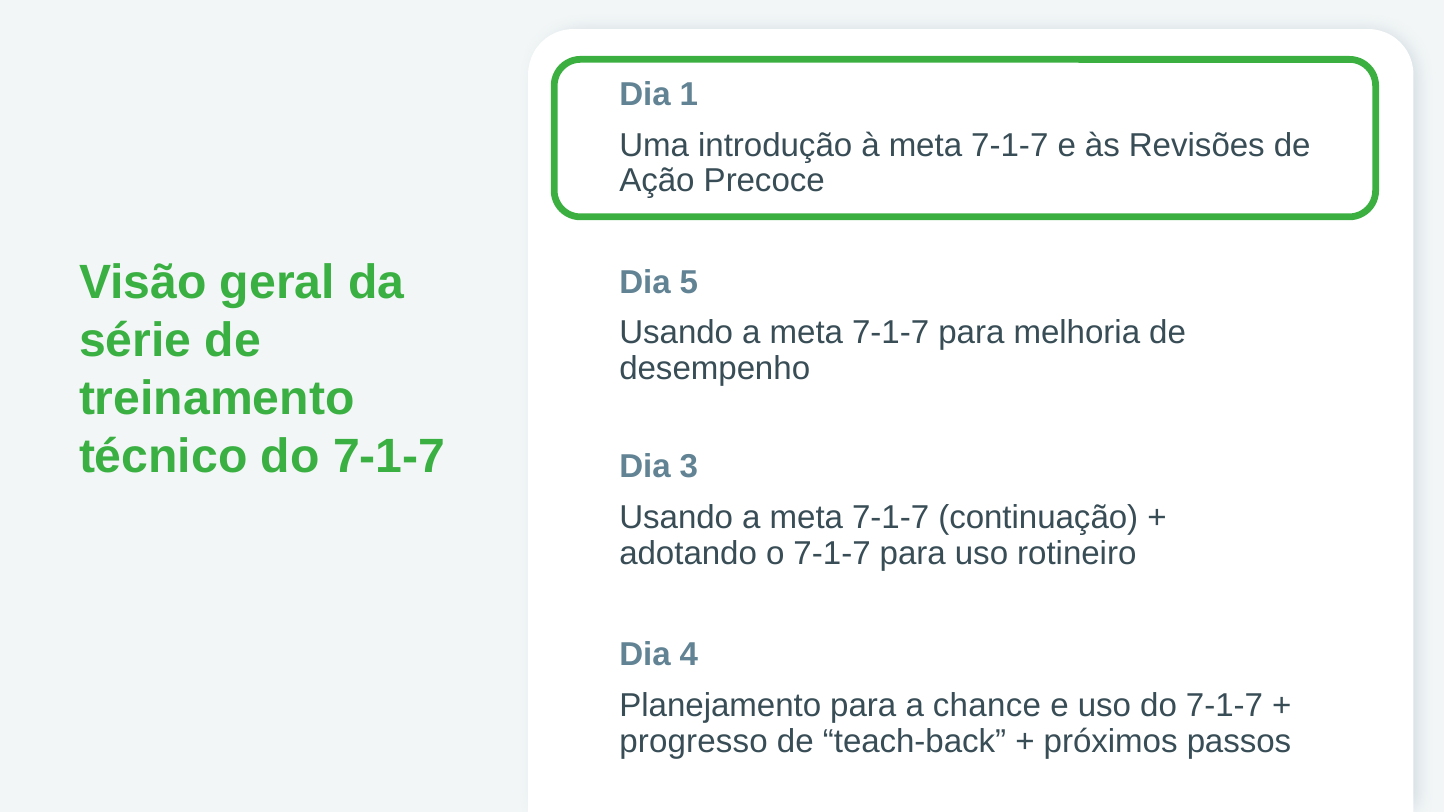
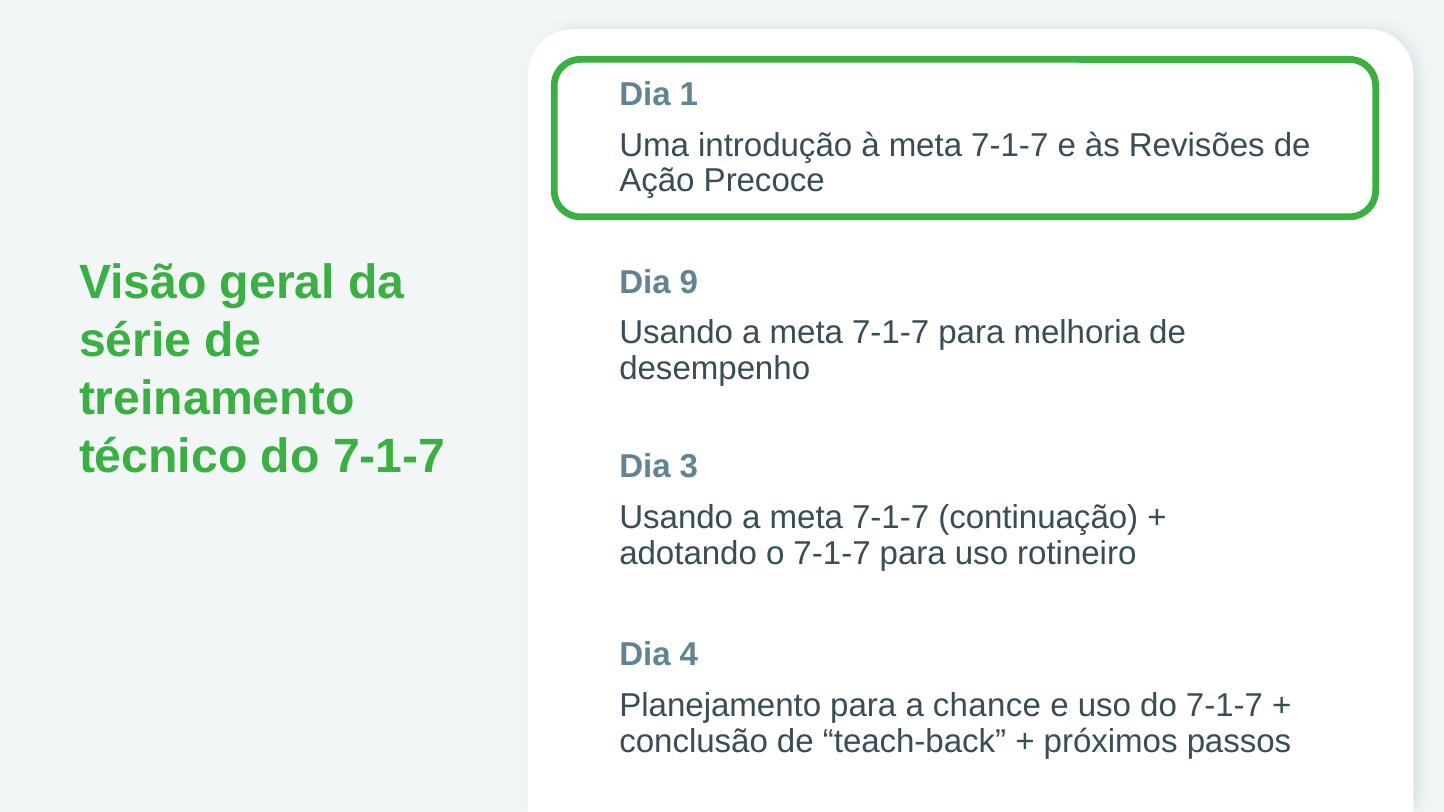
5: 5 -> 9
progresso: progresso -> conclusão
